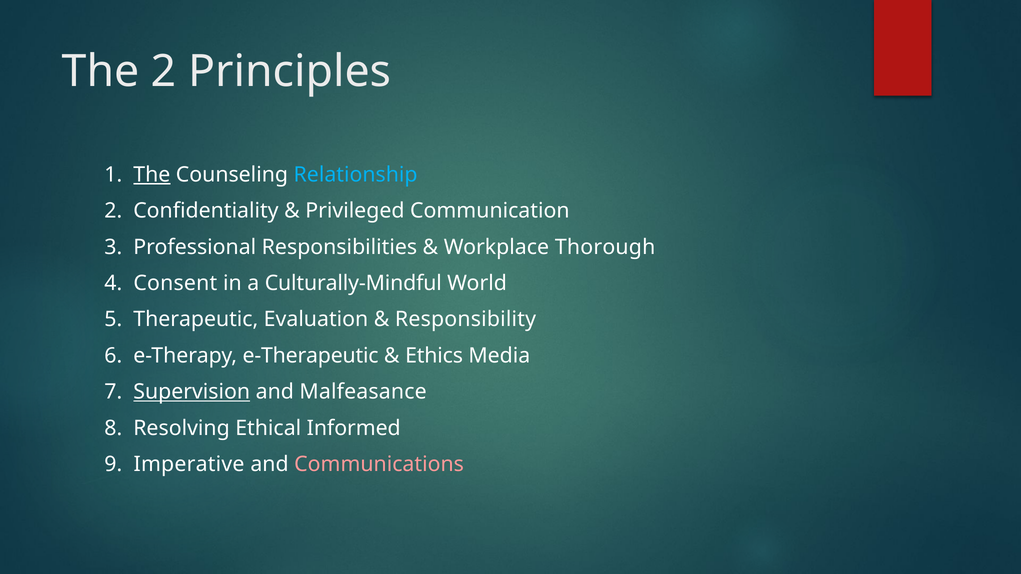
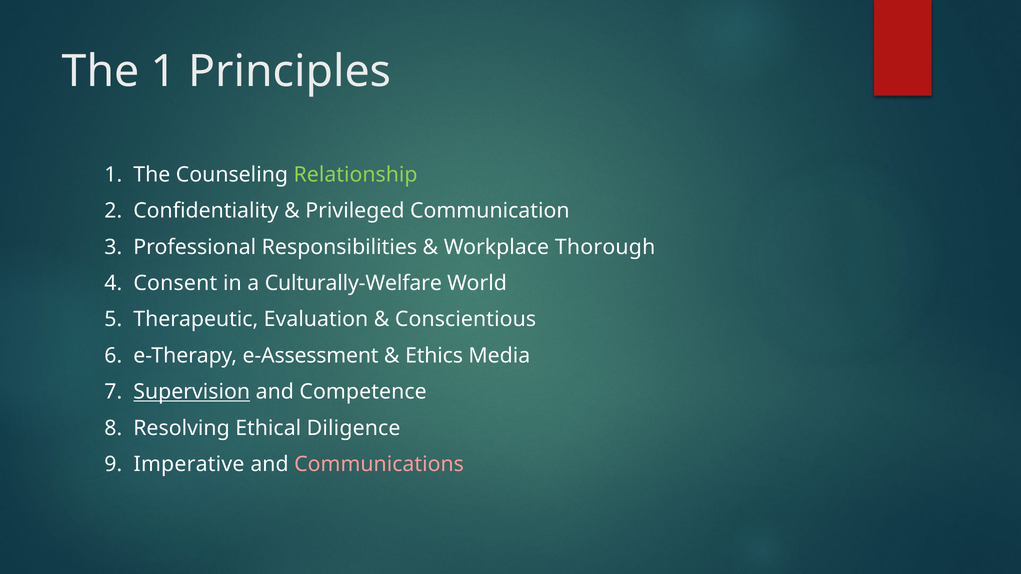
The 2: 2 -> 1
The at (152, 175) underline: present -> none
Relationship colour: light blue -> light green
Culturally-Mindful: Culturally-Mindful -> Culturally-Welfare
Responsibility: Responsibility -> Conscientious
e-Therapeutic: e-Therapeutic -> e-Assessment
Malfeasance: Malfeasance -> Competence
Informed: Informed -> Diligence
